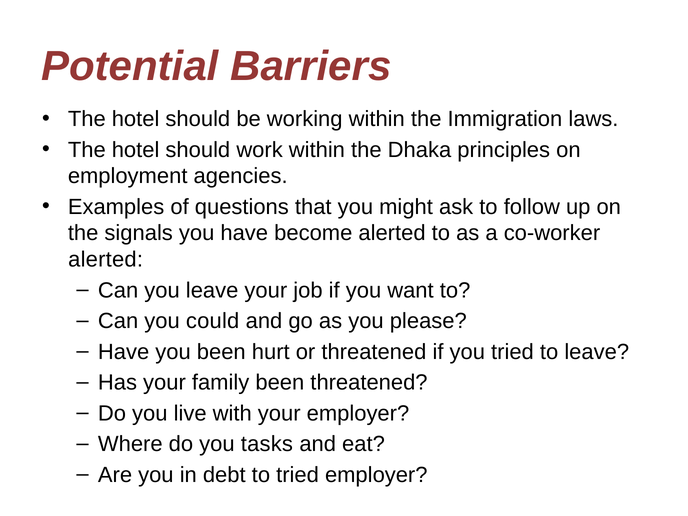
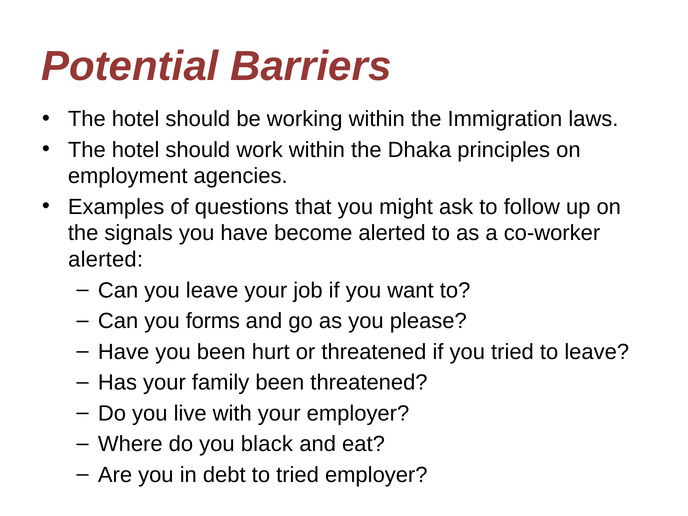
could: could -> forms
tasks: tasks -> black
